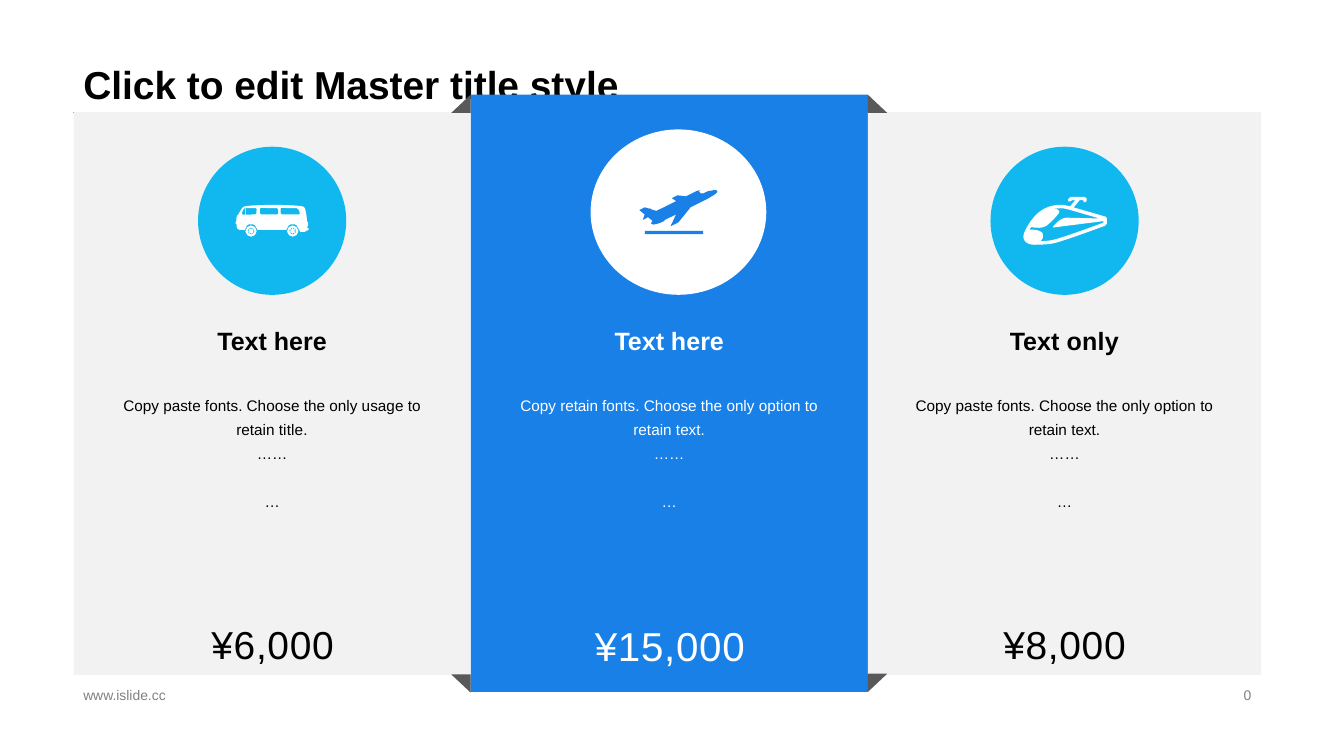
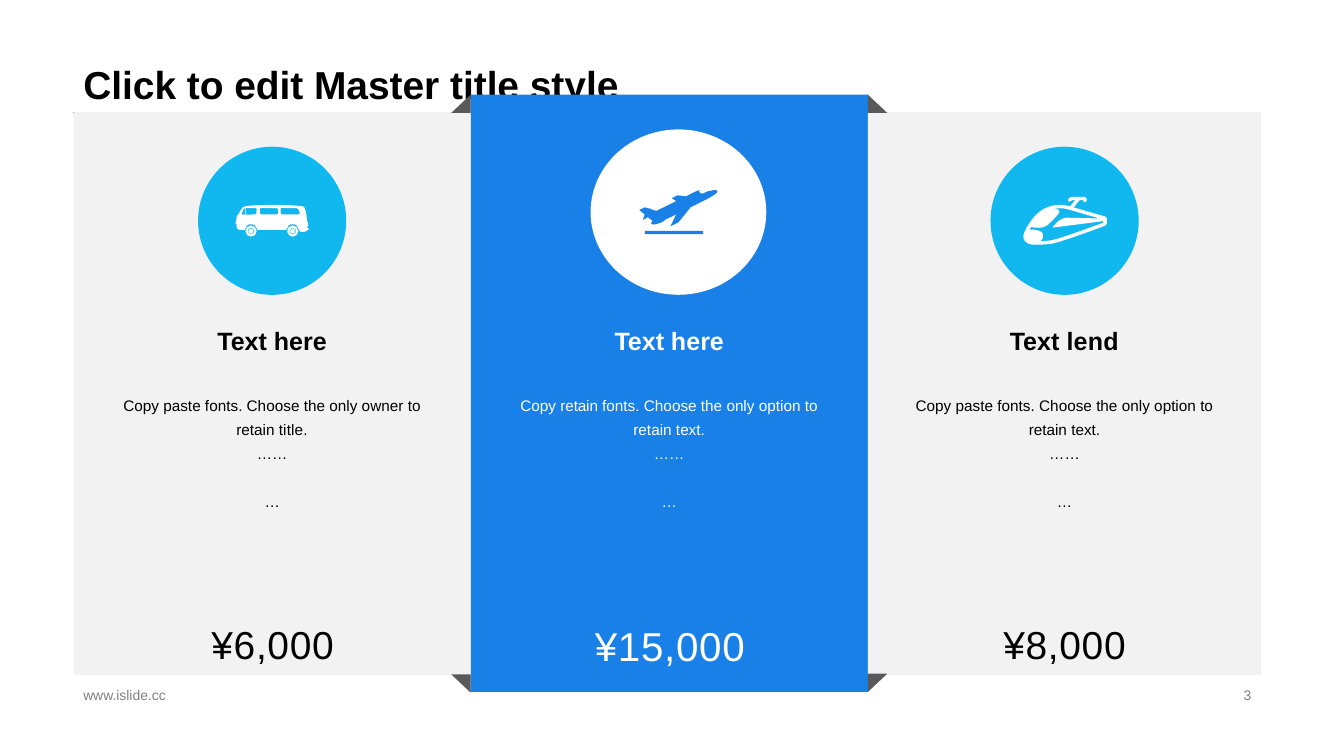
Text only: only -> lend
usage: usage -> owner
0: 0 -> 3
